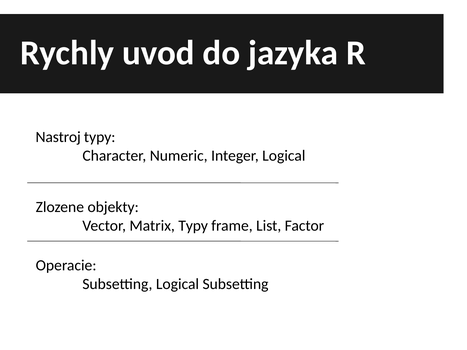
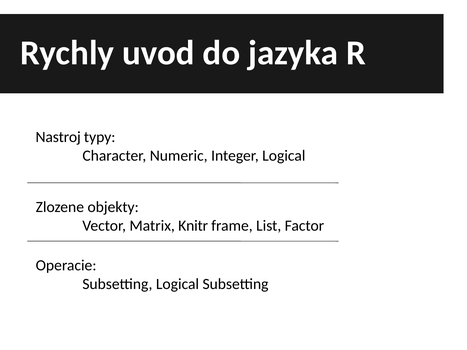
Matrix Typy: Typy -> Knitr
